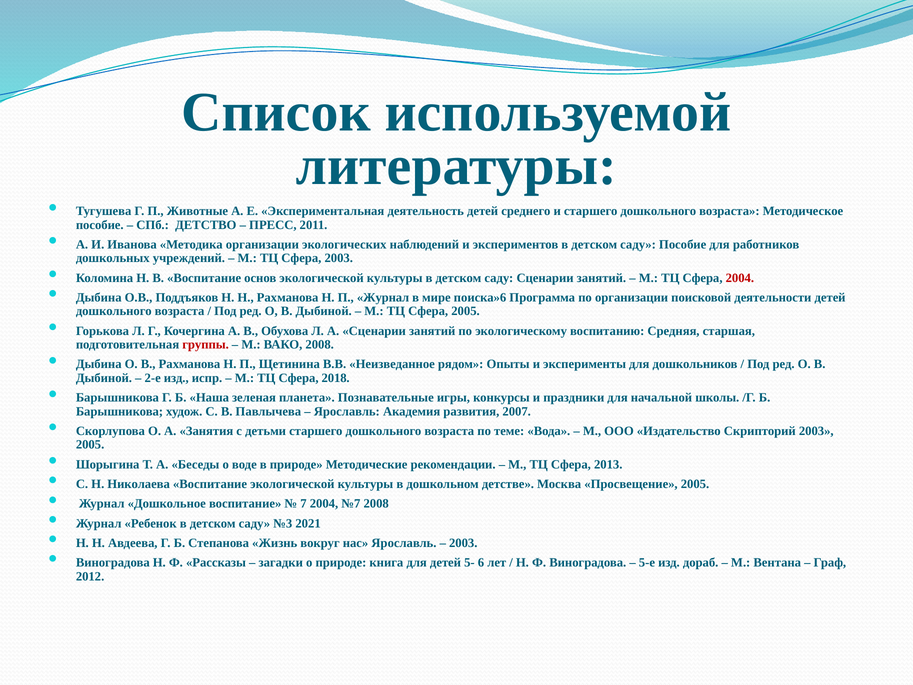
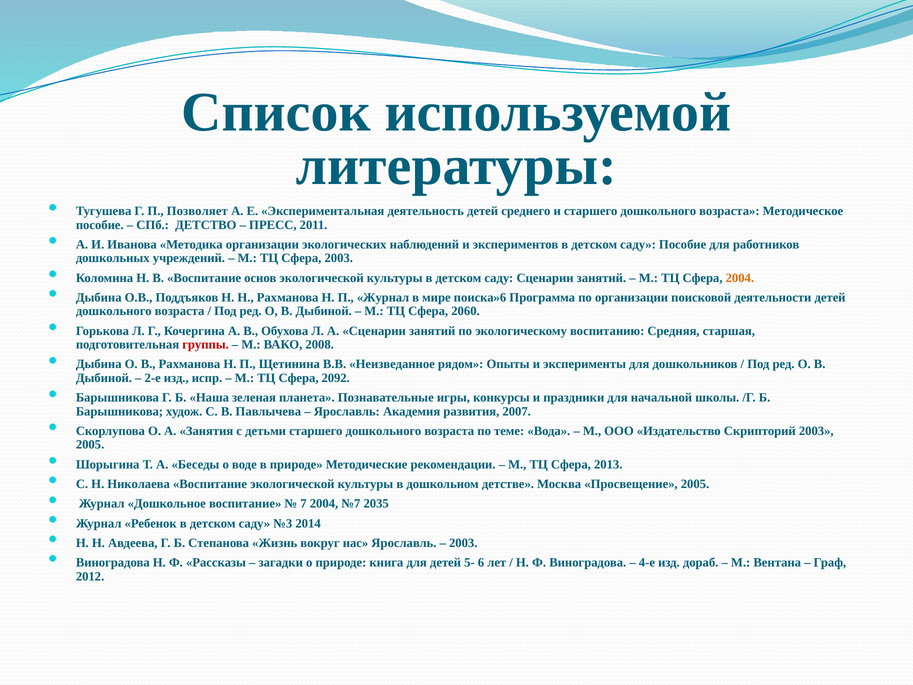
Животные: Животные -> Позволяет
2004 at (740, 278) colour: red -> orange
Сфера 2005: 2005 -> 2060
2018: 2018 -> 2092
№7 2008: 2008 -> 2035
2021: 2021 -> 2014
5-е: 5-е -> 4-е
